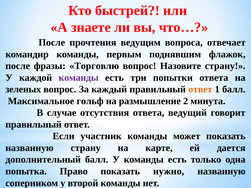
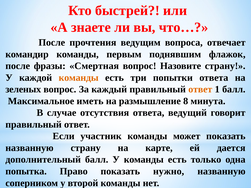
Торговлю: Торговлю -> Смертная
команды at (79, 78) colour: purple -> orange
гольф: гольф -> иметь
2: 2 -> 8
